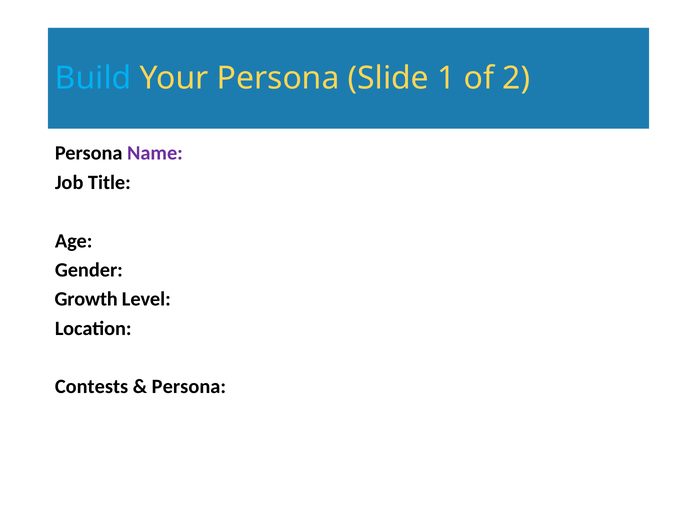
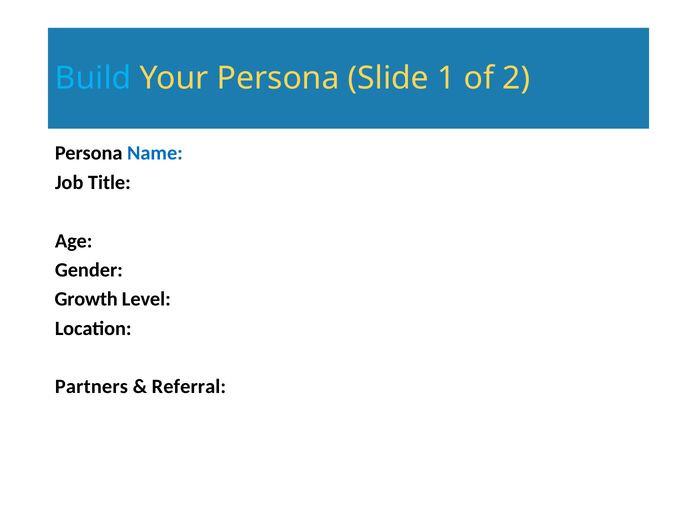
Name colour: purple -> blue
Contests: Contests -> Partners
Persona at (189, 387): Persona -> Referral
